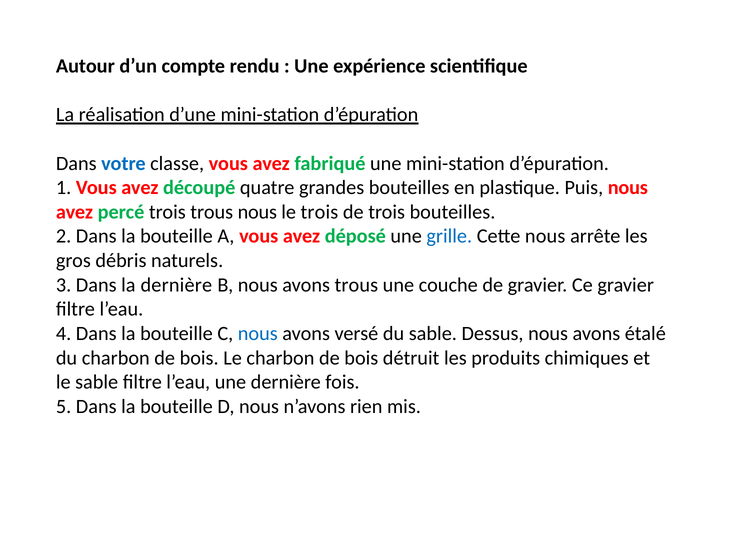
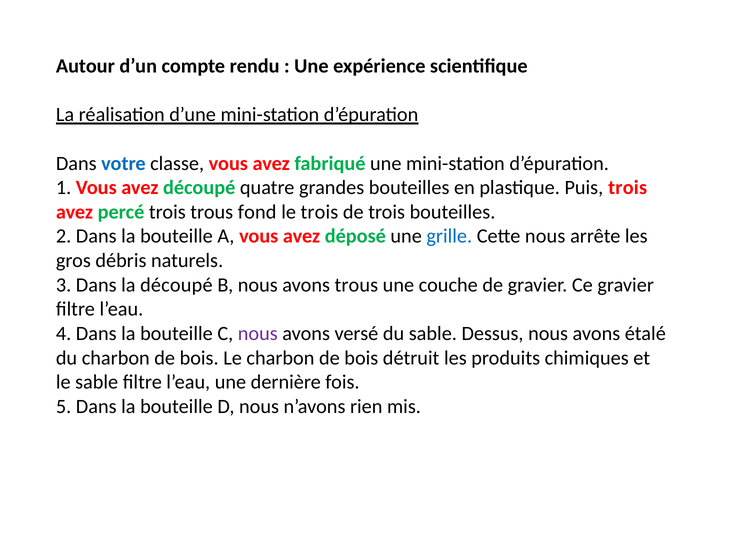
Puis nous: nous -> trois
trous nous: nous -> fond
la dernière: dernière -> découpé
nous at (258, 333) colour: blue -> purple
